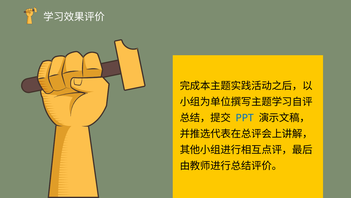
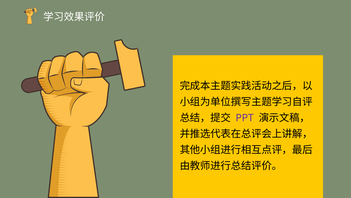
PPT colour: blue -> purple
